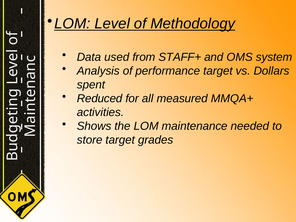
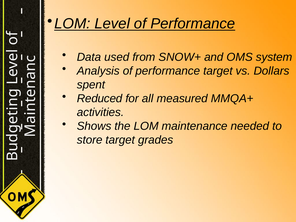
Level of Methodology: Methodology -> Performance
STAFF+: STAFF+ -> SNOW+
